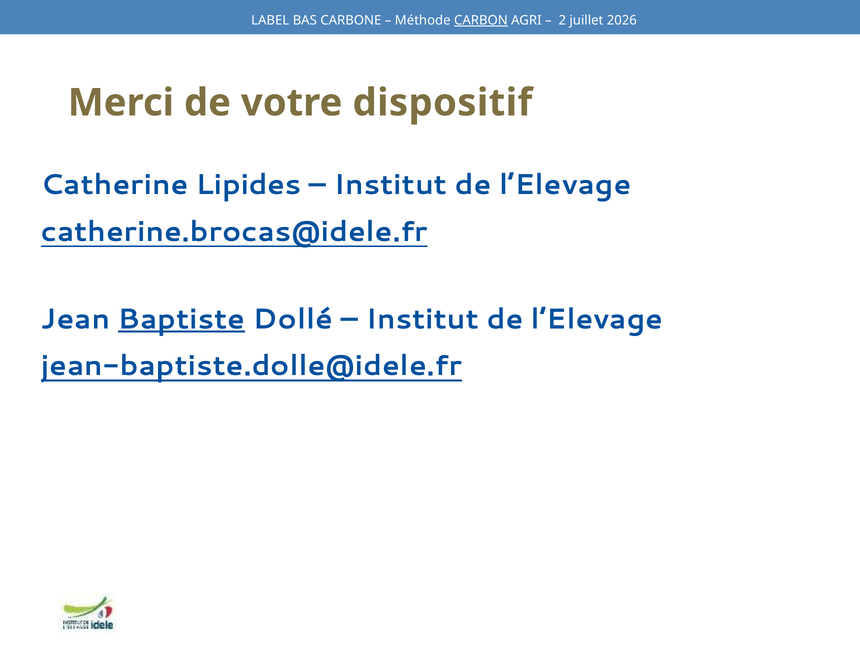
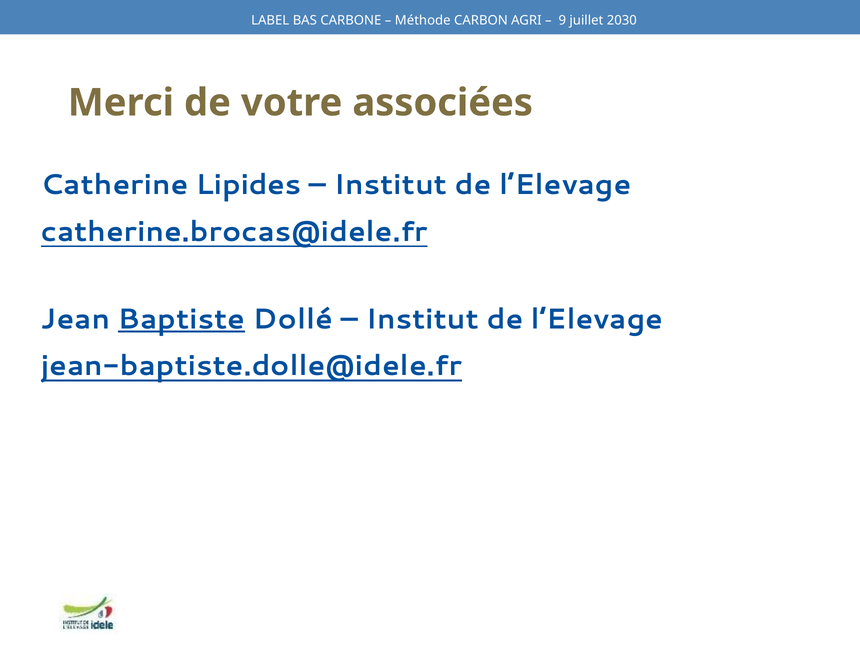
CARBON underline: present -> none
2: 2 -> 9
2026: 2026 -> 2030
dispositif: dispositif -> associées
